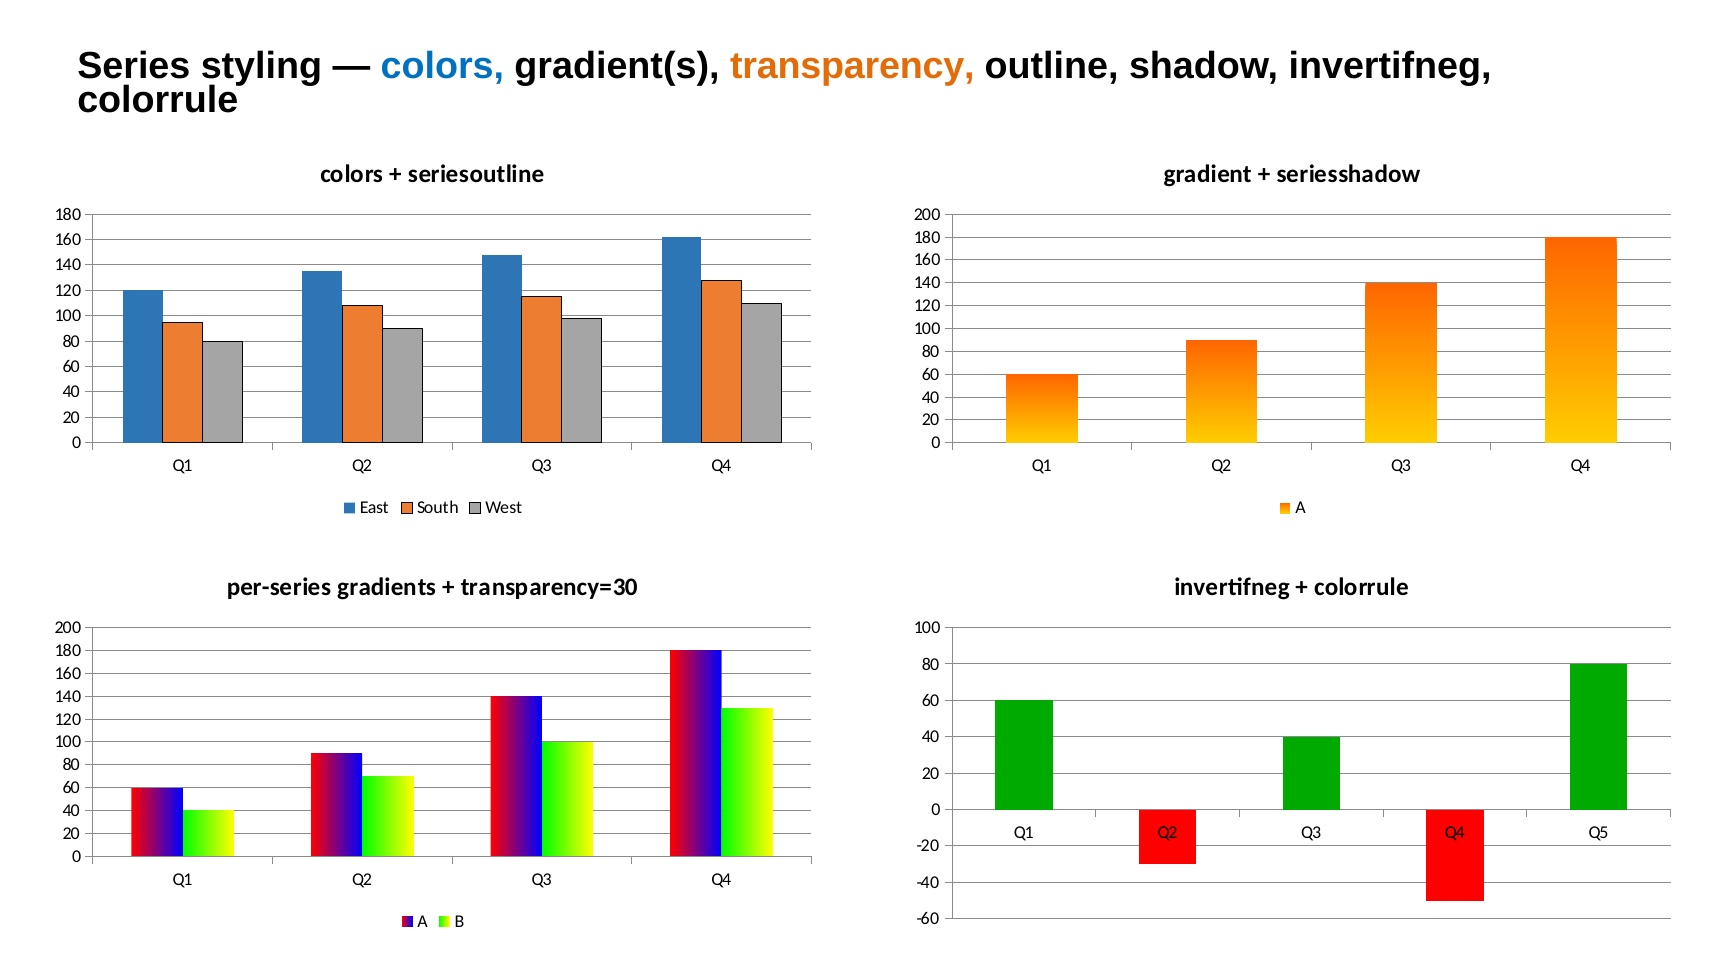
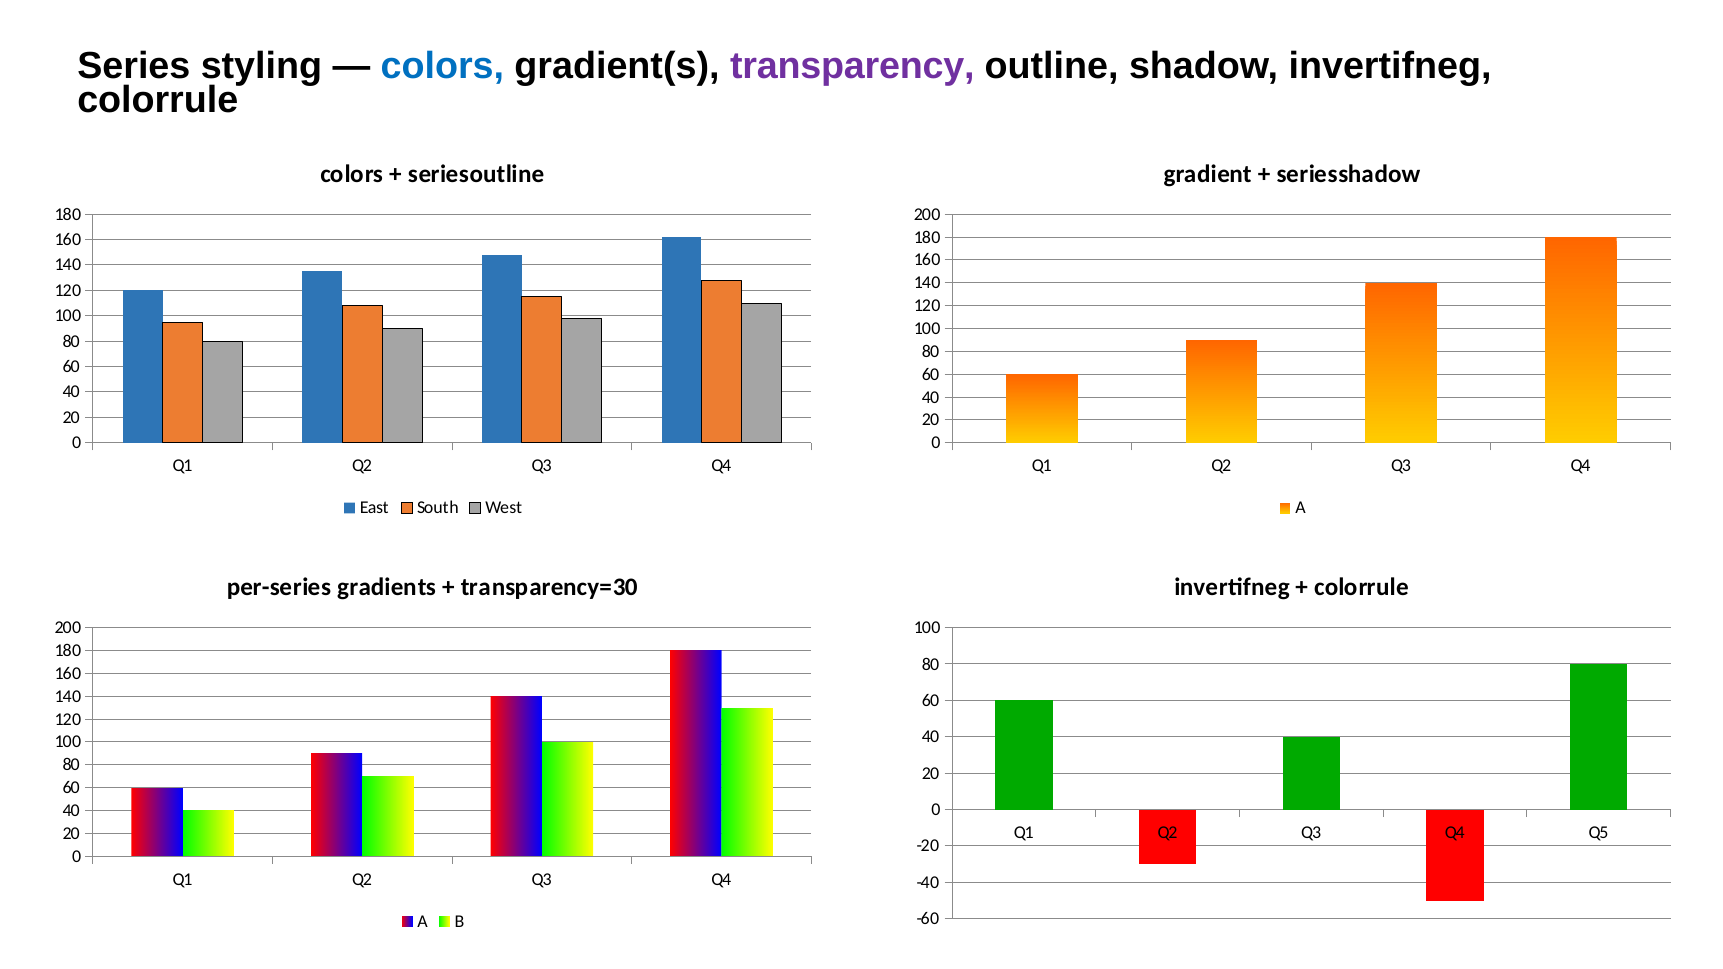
transparency colour: orange -> purple
